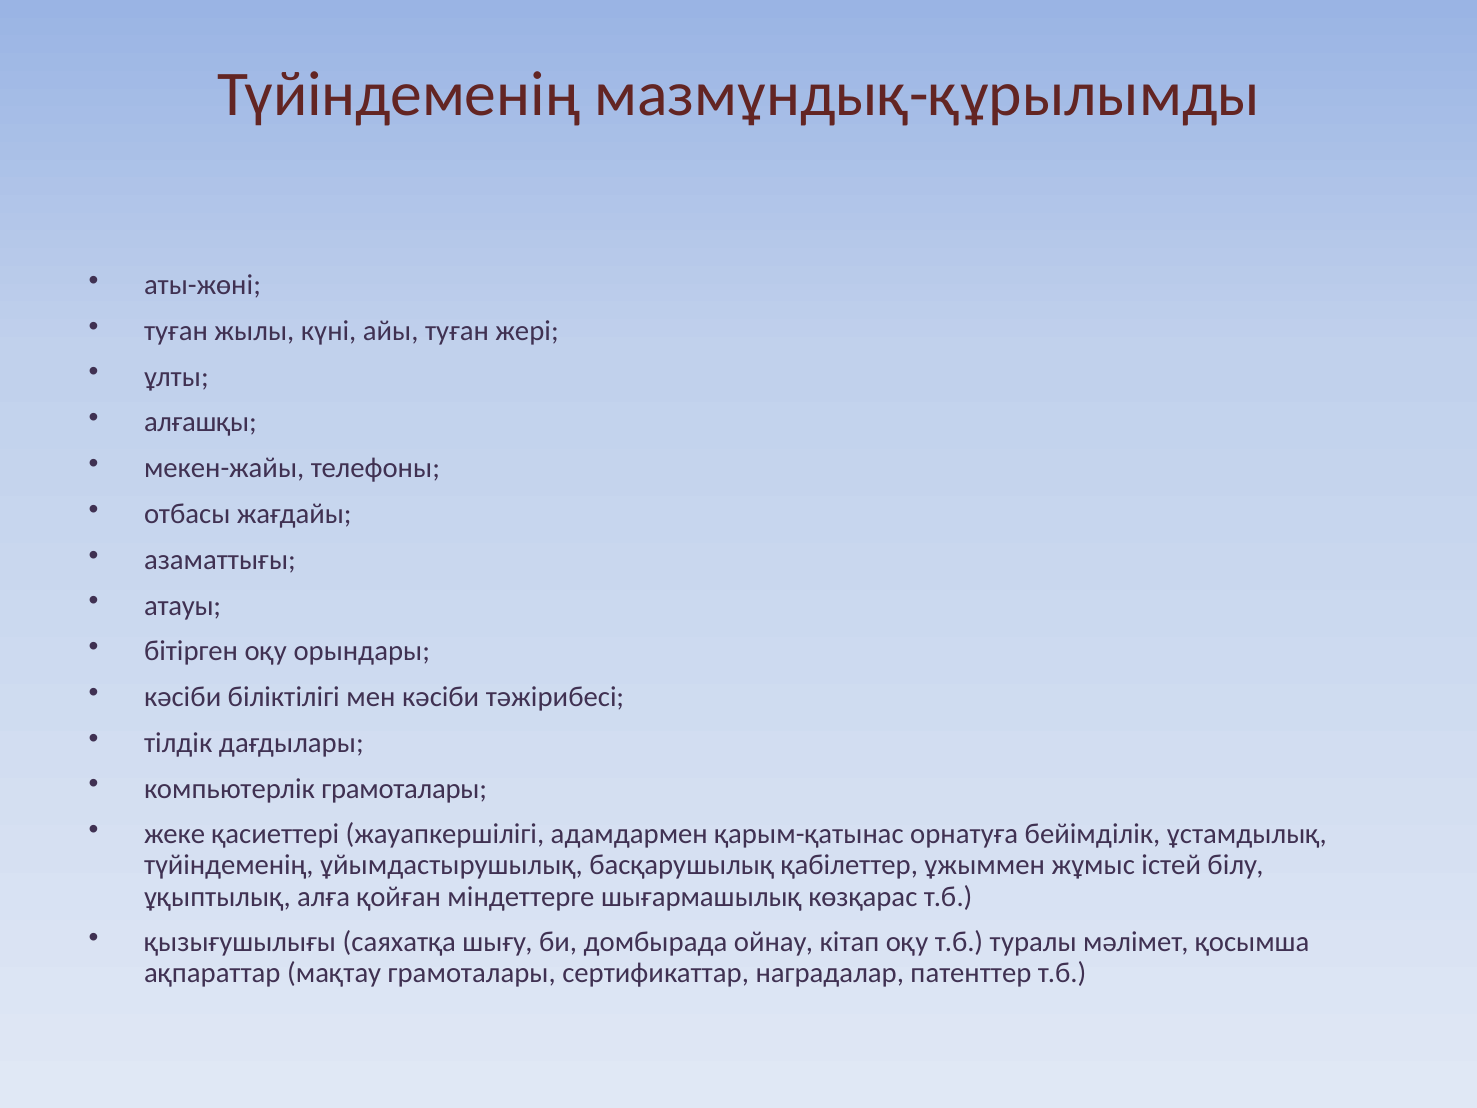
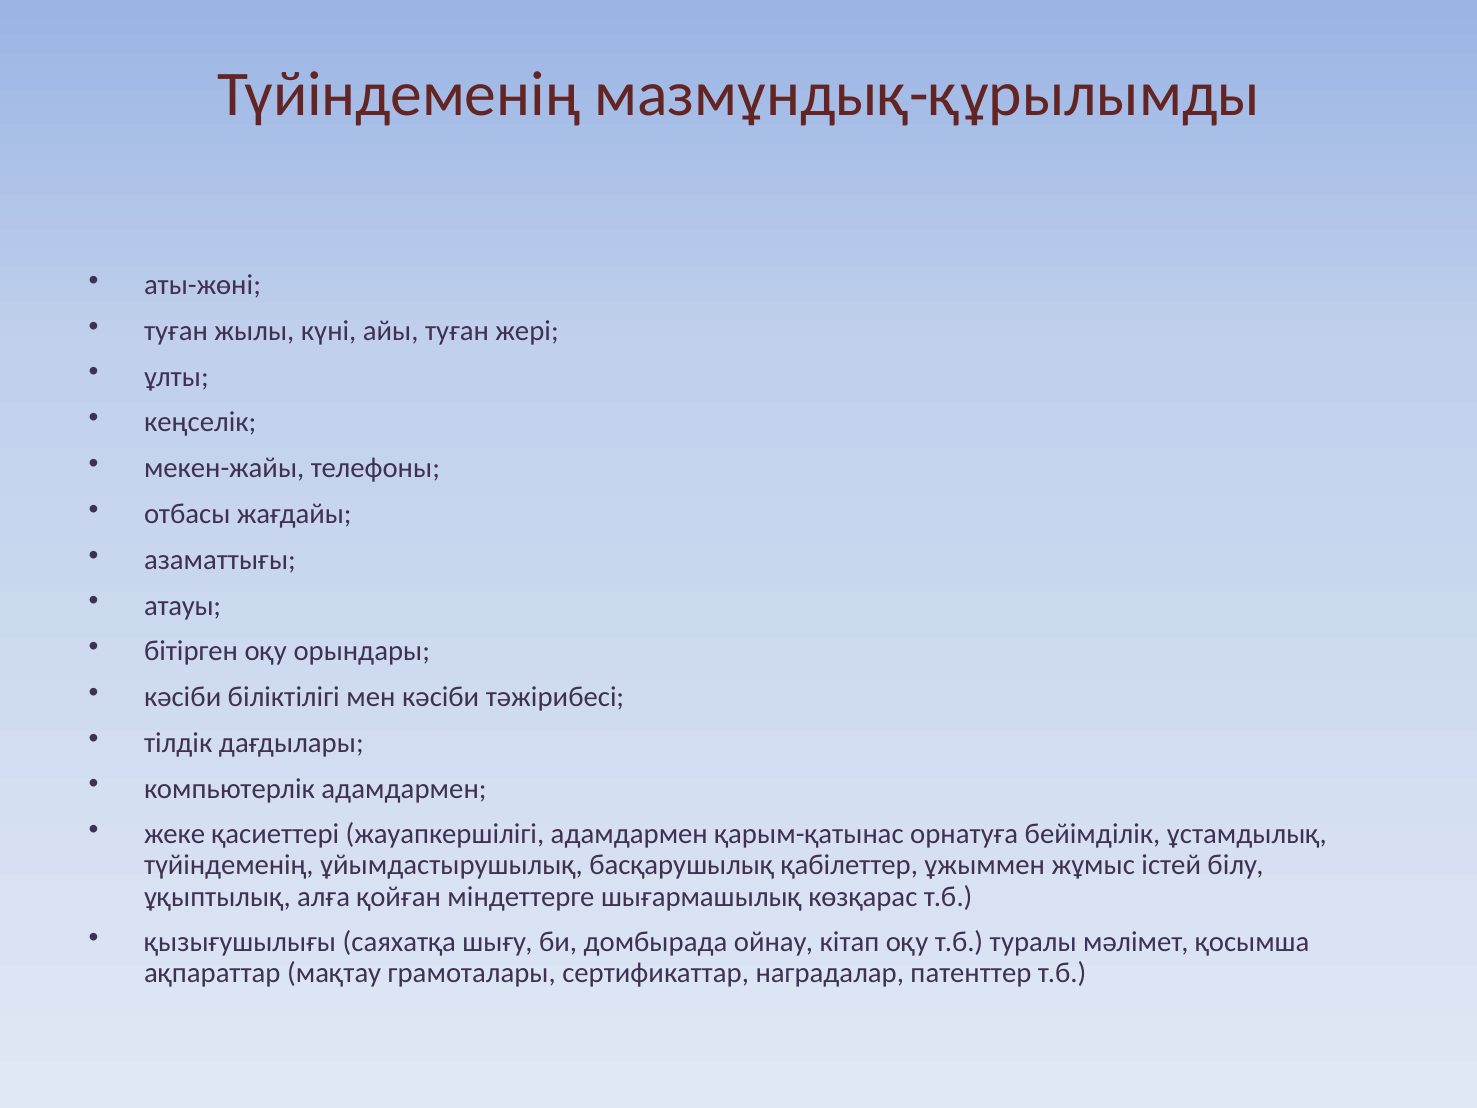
алғашқы: алғашқы -> кеңселік
компьютерлік грамоталары: грамоталары -> адамдармен
